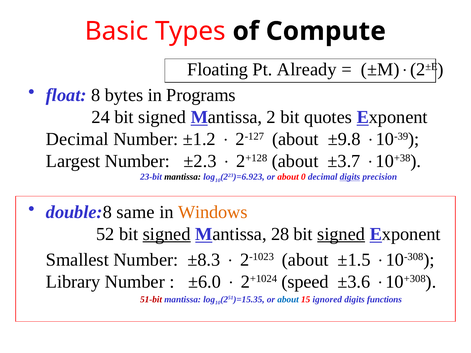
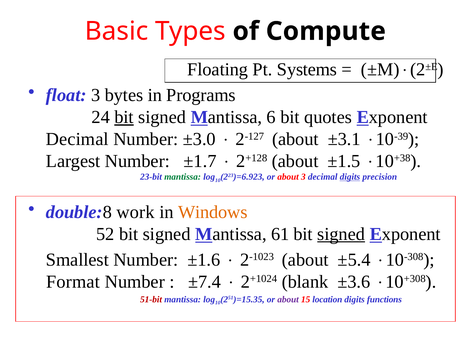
Already: Already -> Systems
float 8: 8 -> 3
bit at (124, 117) underline: none -> present
2: 2 -> 6
±1.2: ±1.2 -> ±3.0
±9.8: ±9.8 -> ±3.1
±2.3: ±2.3 -> ±1.7
±3.7: ±3.7 -> ±1.5
mantissa at (183, 177) colour: black -> green
about 0: 0 -> 3
same: same -> work
signed at (167, 234) underline: present -> none
28: 28 -> 61
±8.3: ±8.3 -> ±1.6
±1.5: ±1.5 -> ±5.4
Library: Library -> Format
±6.0: ±6.0 -> ±7.4
speed: speed -> blank
about at (288, 300) colour: blue -> purple
ignored: ignored -> location
